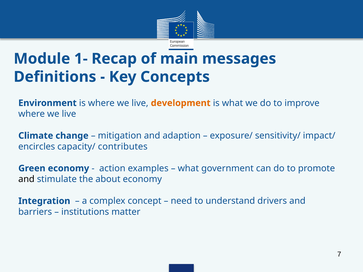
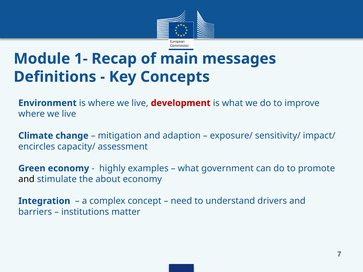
development colour: orange -> red
contributes: contributes -> assessment
action: action -> highly
